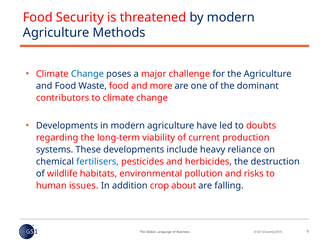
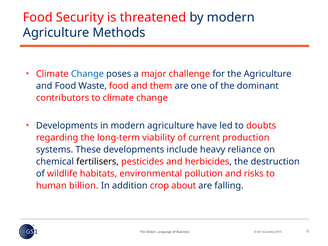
more: more -> them
fertilisers colour: blue -> black
issues: issues -> billion
